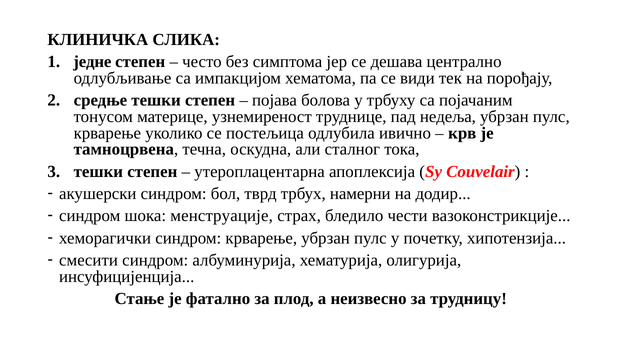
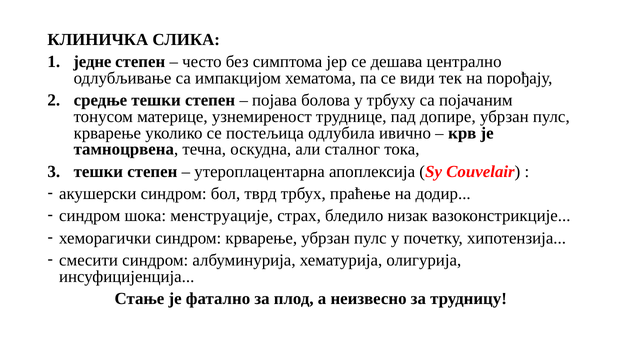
недеља: недеља -> допире
намерни: намерни -> праћење
чести: чести -> низак
